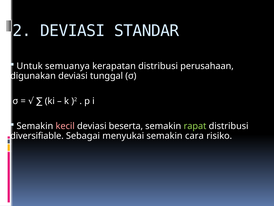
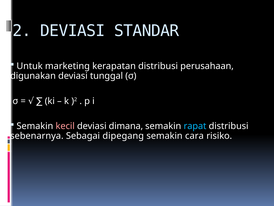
semuanya: semuanya -> marketing
beserta: beserta -> dimana
rapat colour: light green -> light blue
diversifiable: diversifiable -> sebenarnya
menyukai: menyukai -> dipegang
